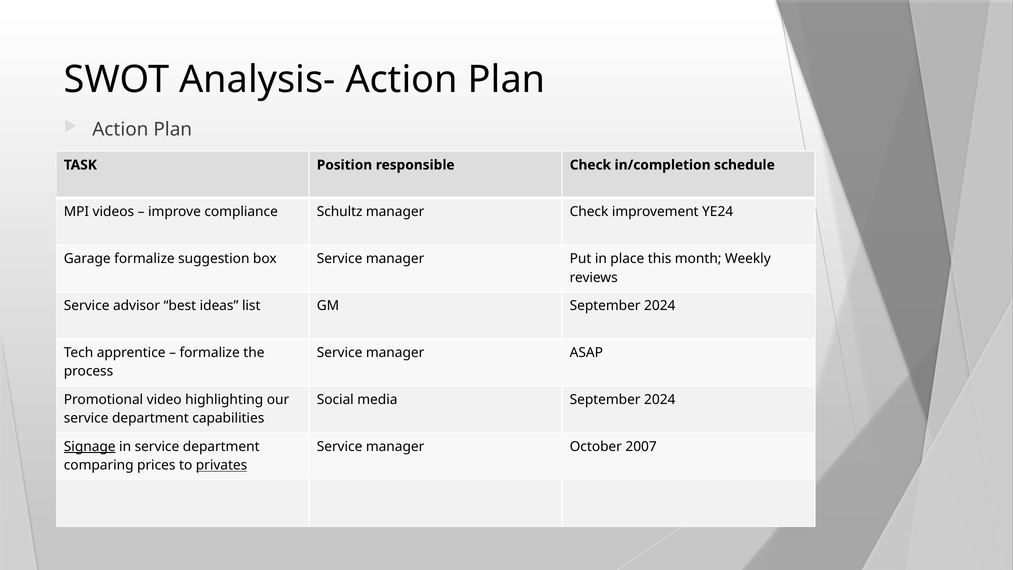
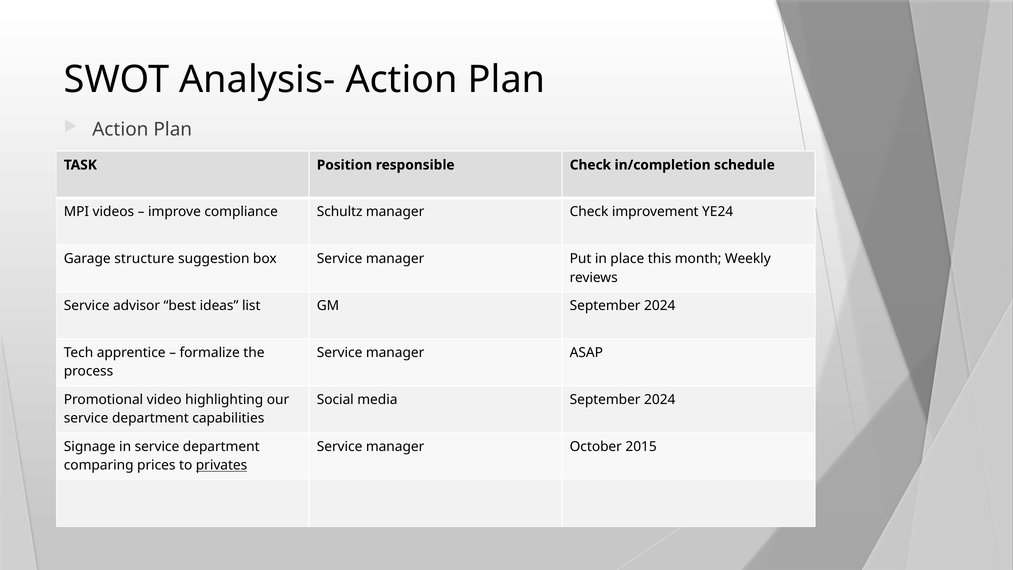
Garage formalize: formalize -> structure
Signage underline: present -> none
2007: 2007 -> 2015
